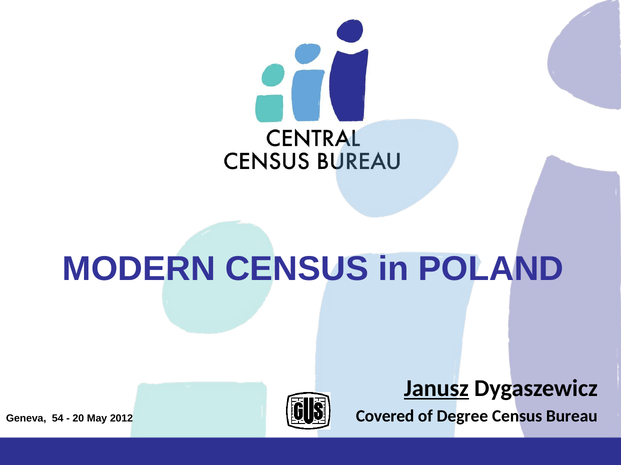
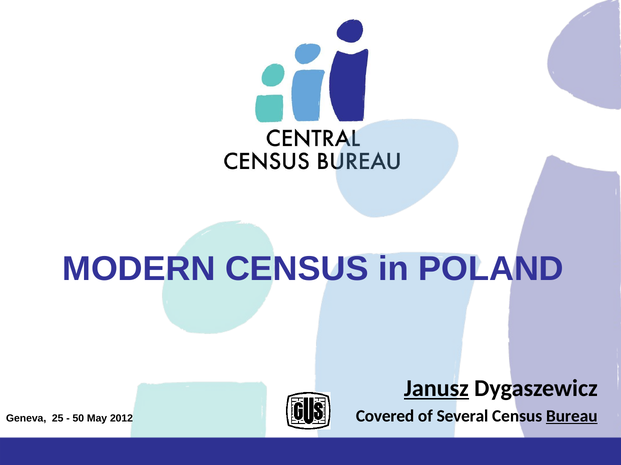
Degree: Degree -> Several
Bureau underline: none -> present
54: 54 -> 25
20: 20 -> 50
